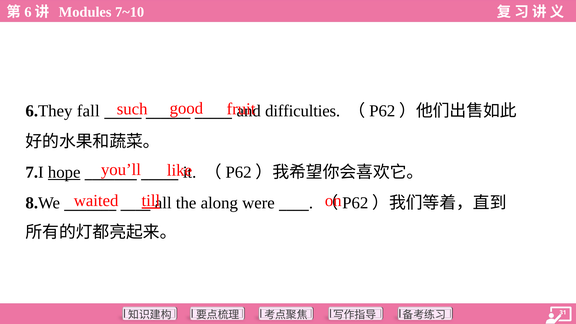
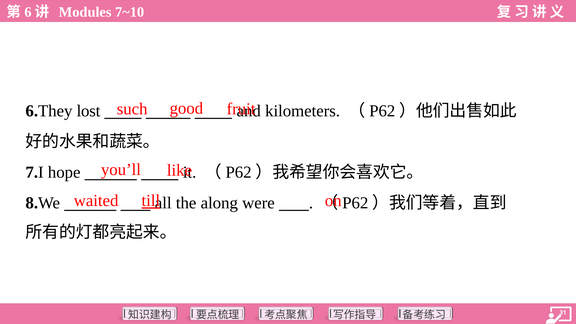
fall: fall -> lost
difficulties: difficulties -> kilometers
hope underline: present -> none
